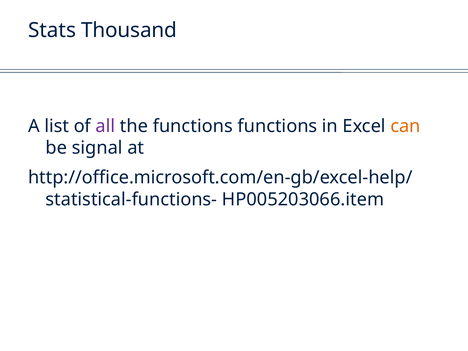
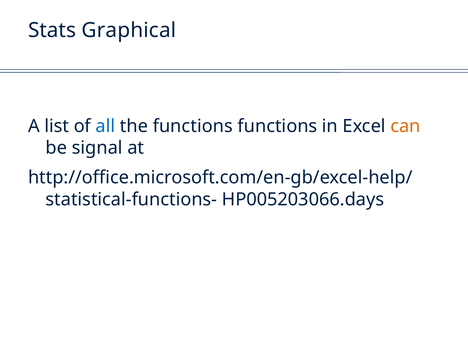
Thousand: Thousand -> Graphical
all colour: purple -> blue
HP005203066.item: HP005203066.item -> HP005203066.days
